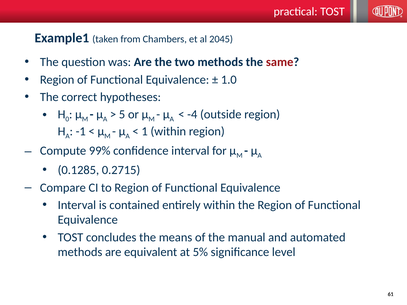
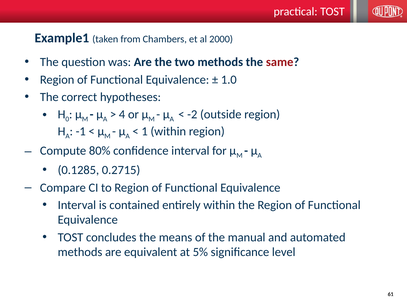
2045: 2045 -> 2000
5: 5 -> 4
-4: -4 -> -2
99%: 99% -> 80%
